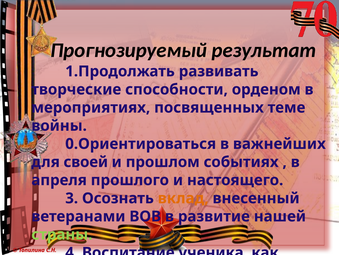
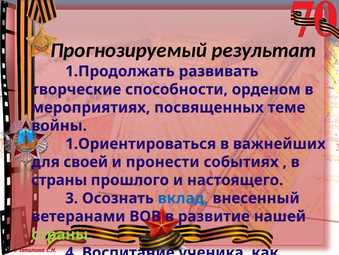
0.Ориентироваться: 0.Ориентироваться -> 1.Ориентироваться
прошлом: прошлом -> пронести
апреля at (59, 180): апреля -> страны
вклад colour: orange -> blue
